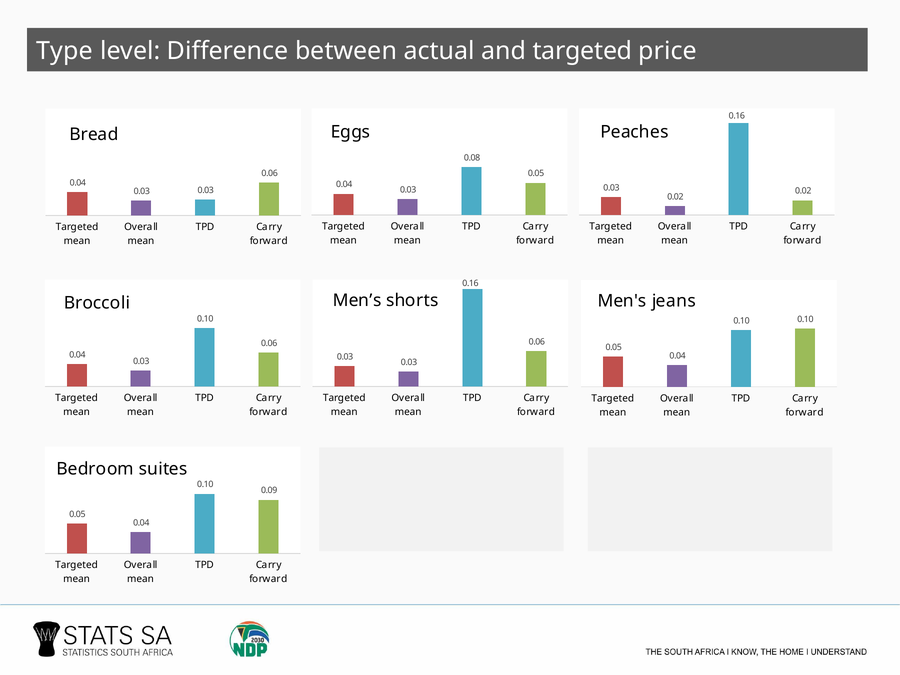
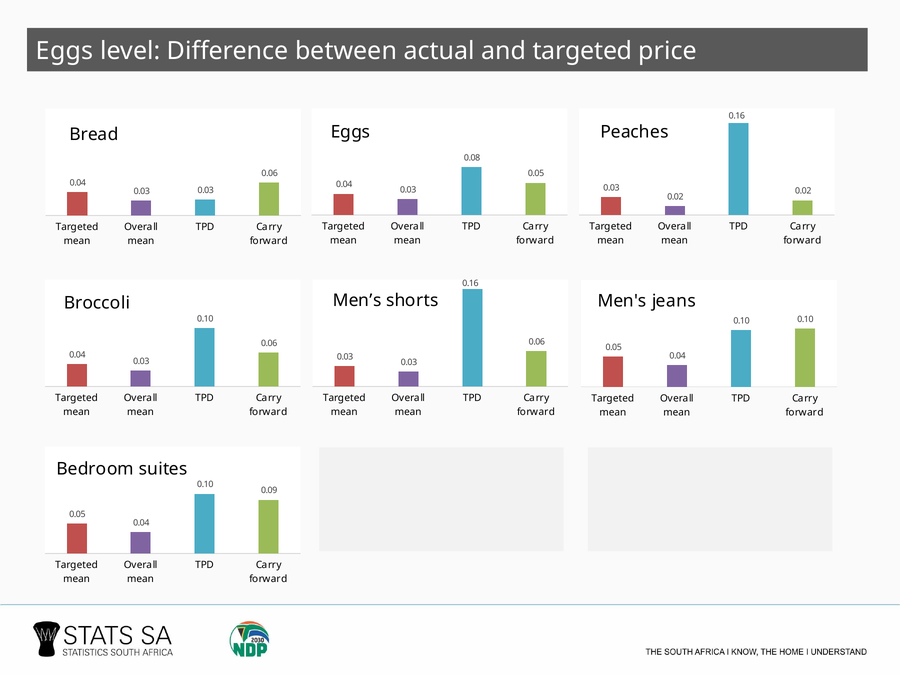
Type at (65, 51): Type -> Eggs
